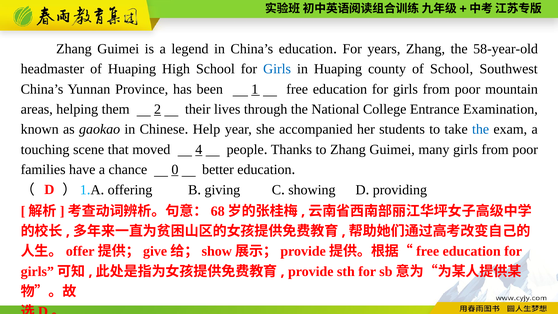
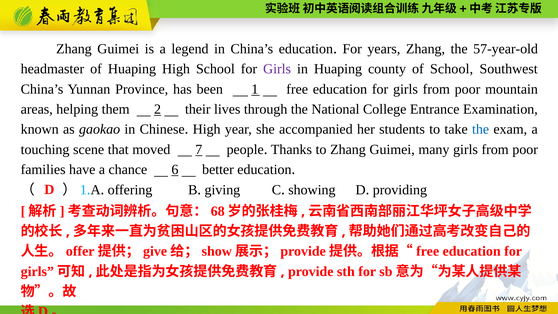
58-year-old: 58-year-old -> 57-year-old
Girls at (277, 69) colour: blue -> purple
Help at (207, 129): Help -> High
4: 4 -> 7
0: 0 -> 6
